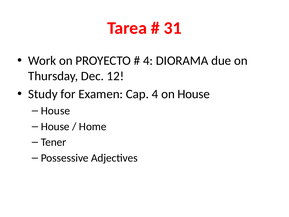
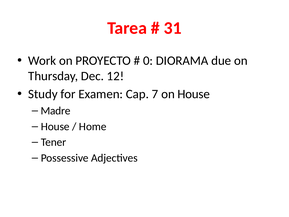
4 at (148, 61): 4 -> 0
Cap 4: 4 -> 7
House at (55, 111): House -> Madre
